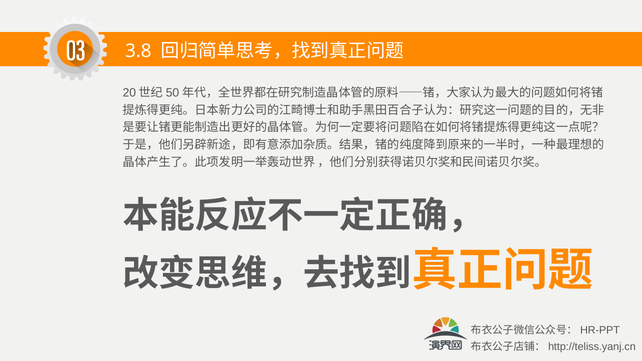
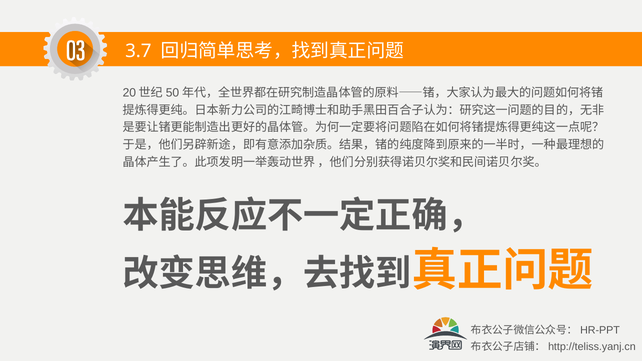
3.8: 3.8 -> 3.7
